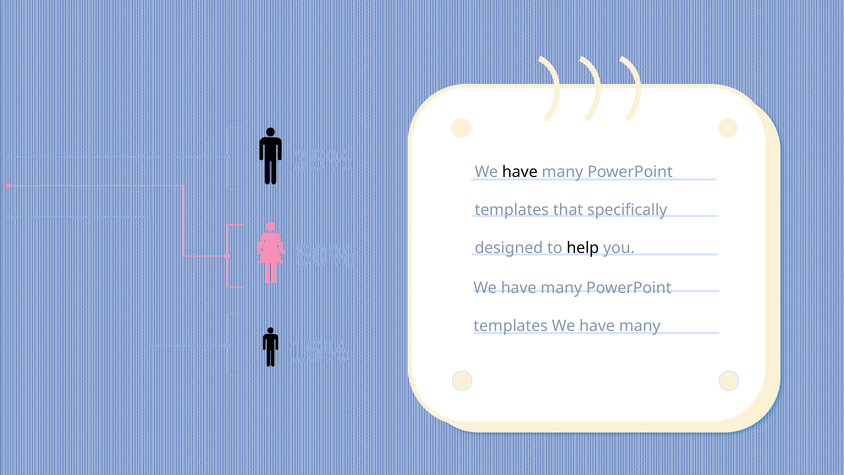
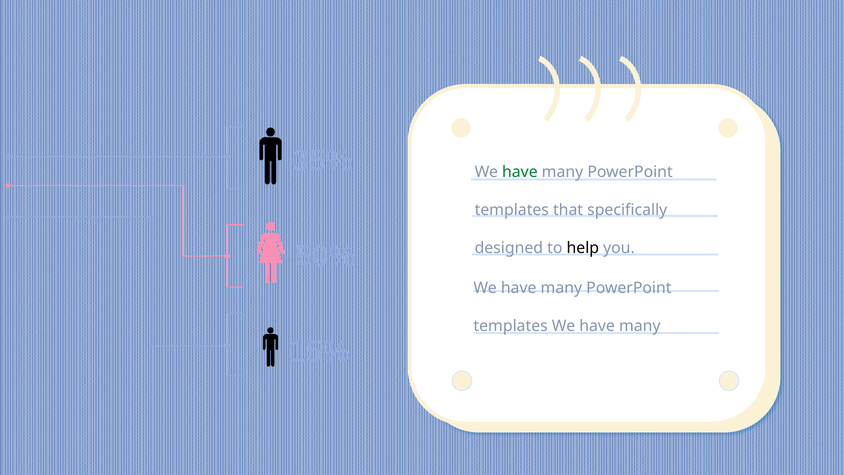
have at (520, 172) colour: black -> green
